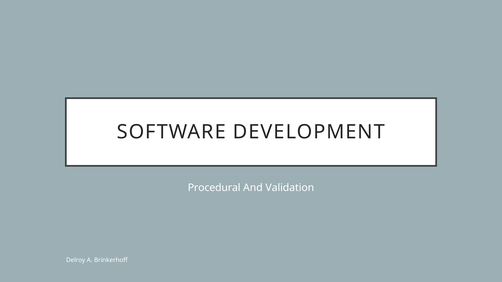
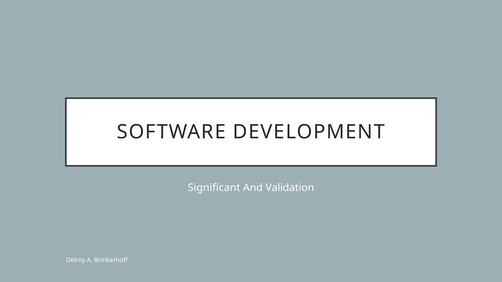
Procedural: Procedural -> Significant
